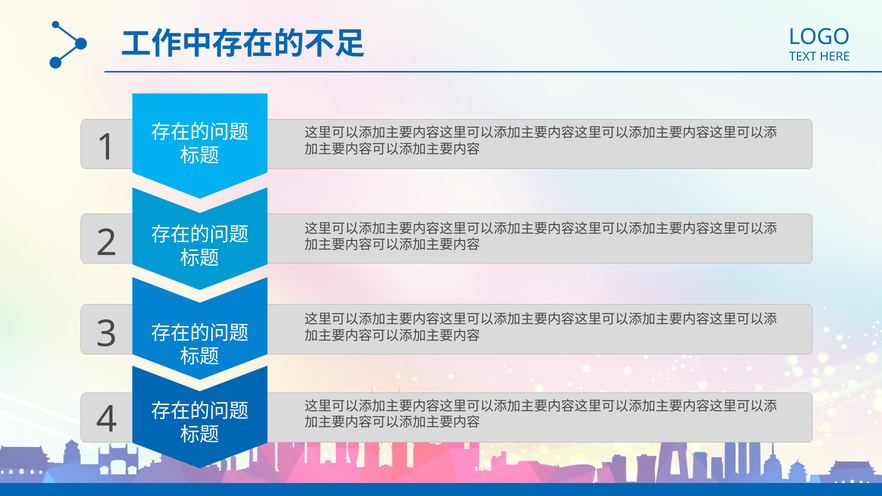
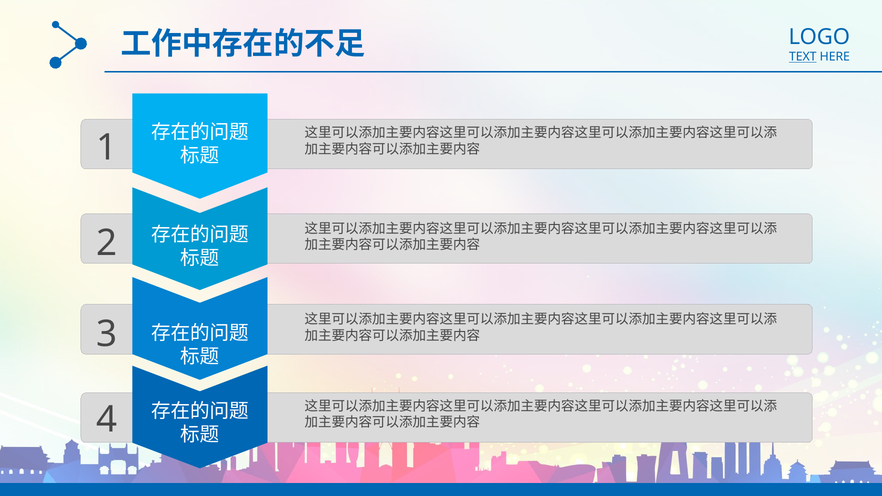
TEXT underline: none -> present
